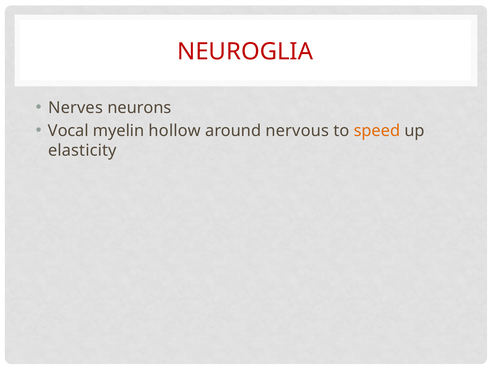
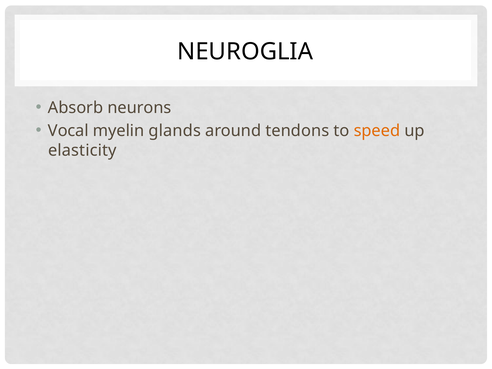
NEUROGLIA colour: red -> black
Nerves: Nerves -> Absorb
hollow: hollow -> glands
nervous: nervous -> tendons
